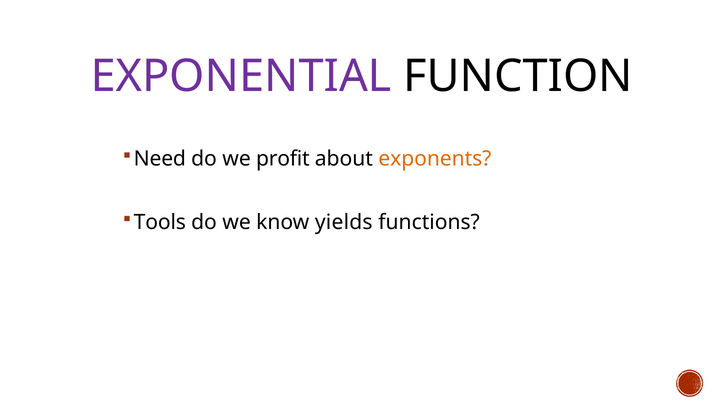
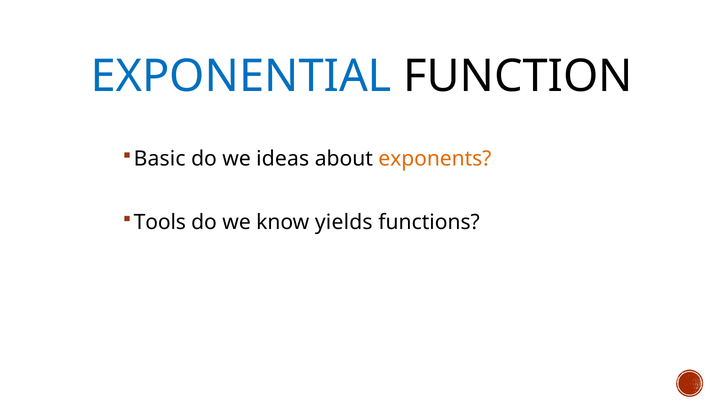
EXPONENTIAL colour: purple -> blue
Need: Need -> Basic
profit: profit -> ideas
